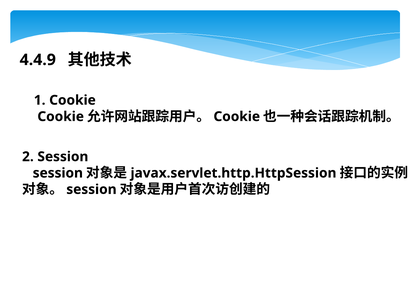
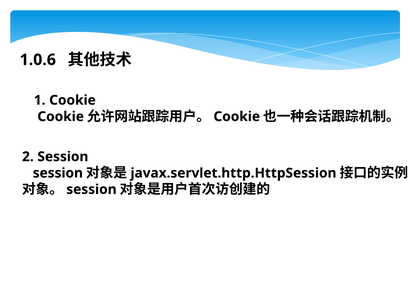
4.4.9: 4.4.9 -> 1.0.6
